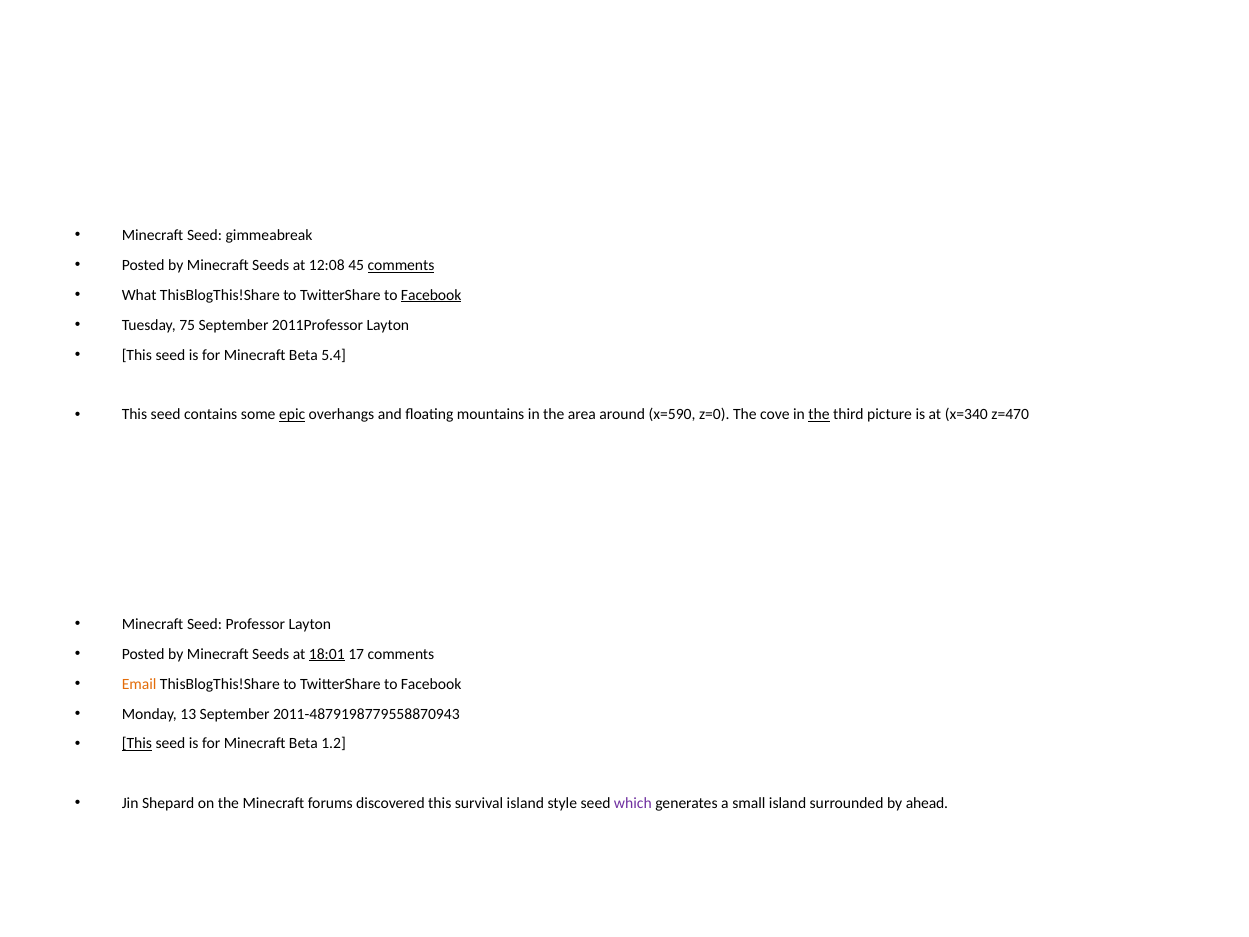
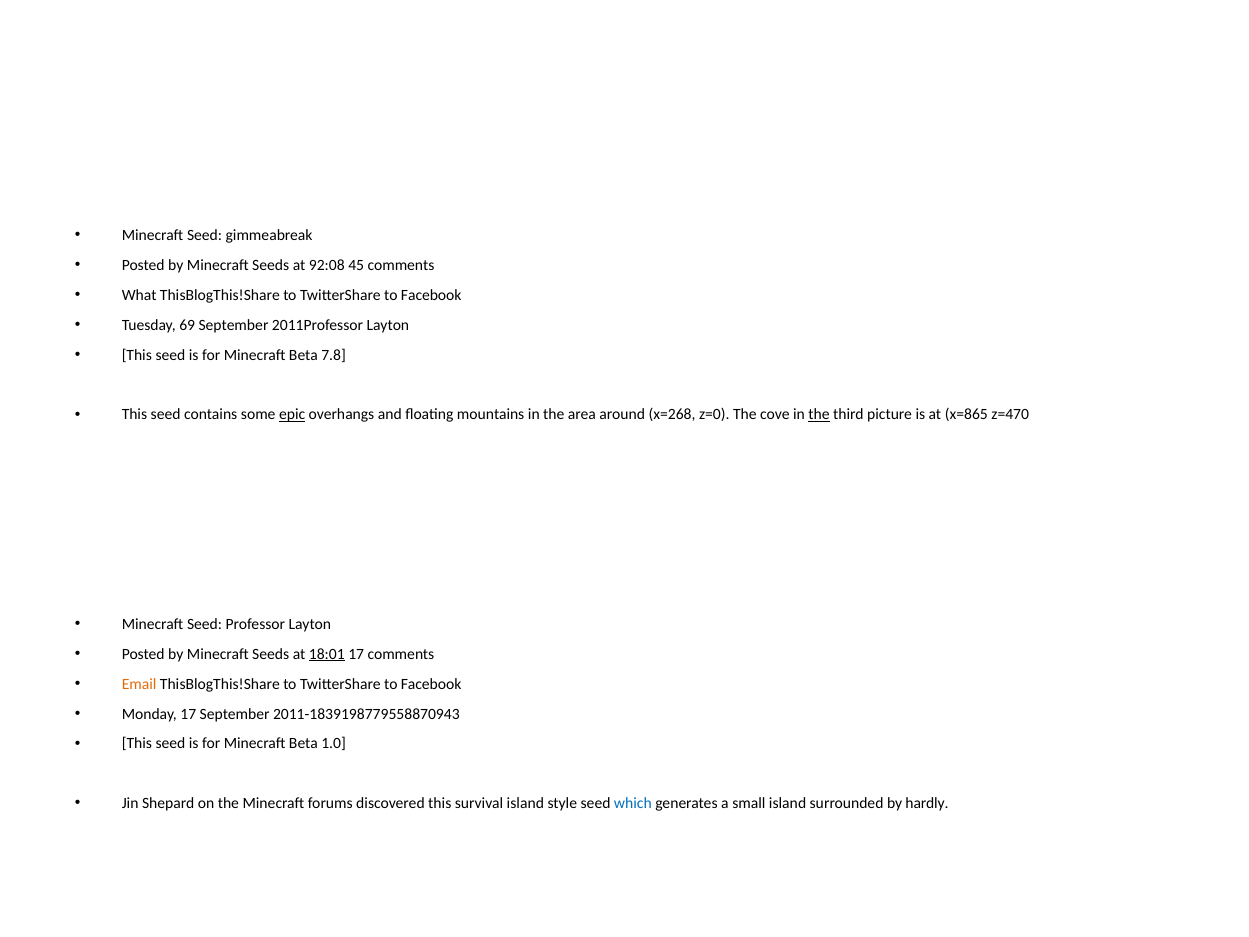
12:08: 12:08 -> 92:08
comments at (401, 265) underline: present -> none
Facebook at (431, 295) underline: present -> none
75: 75 -> 69
5.4: 5.4 -> 7.8
x=590: x=590 -> x=268
x=340: x=340 -> x=865
Monday 13: 13 -> 17
2011-4879198779558870943: 2011-4879198779558870943 -> 2011-1839198779558870943
This at (137, 744) underline: present -> none
1.2: 1.2 -> 1.0
which colour: purple -> blue
ahead: ahead -> hardly
